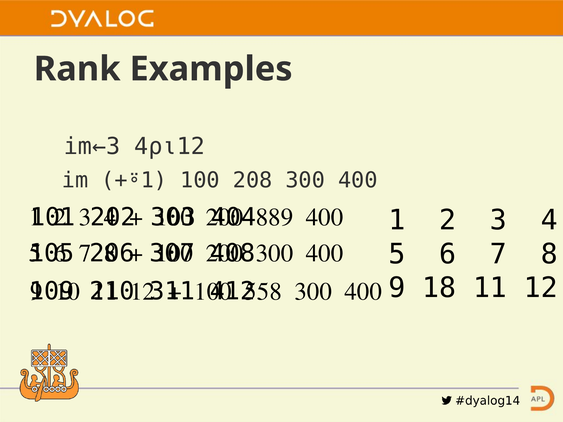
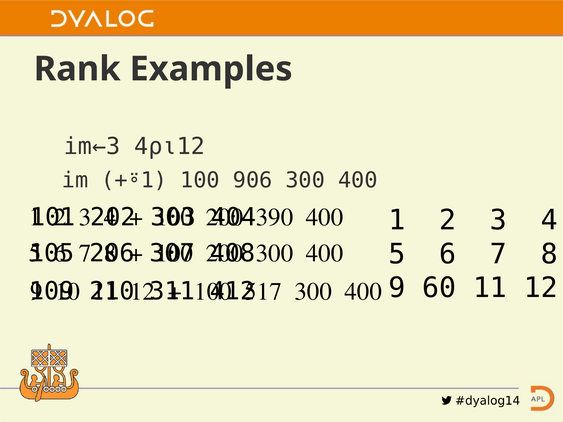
208: 208 -> 906
889: 889 -> 390
18: 18 -> 60
558: 558 -> 517
